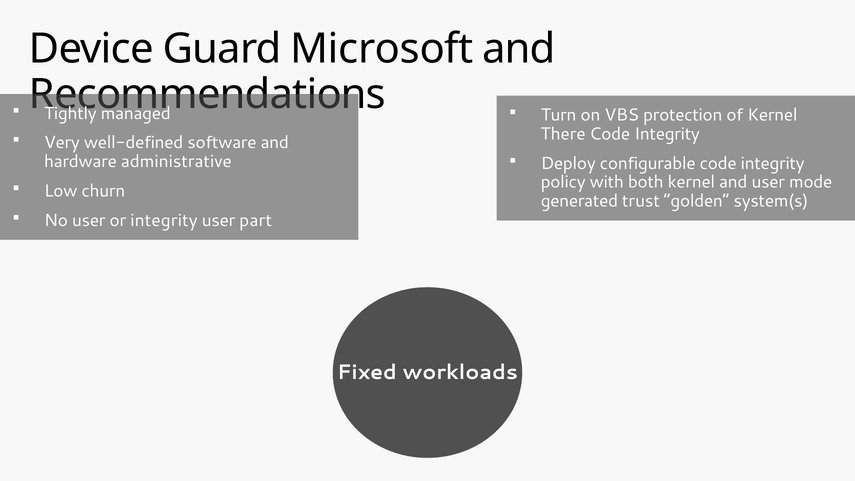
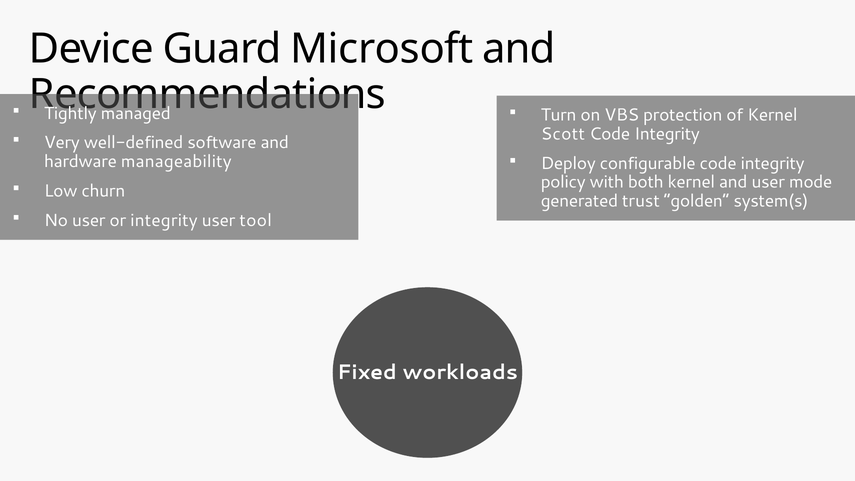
There: There -> Scott
administrative: administrative -> manageability
part: part -> tool
